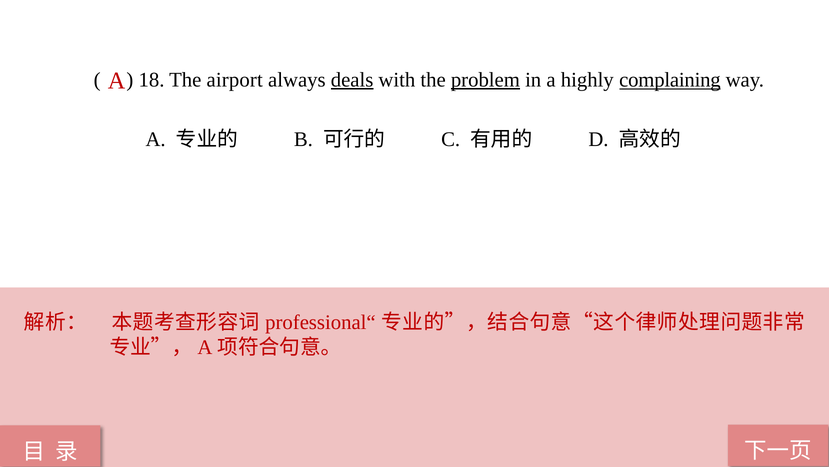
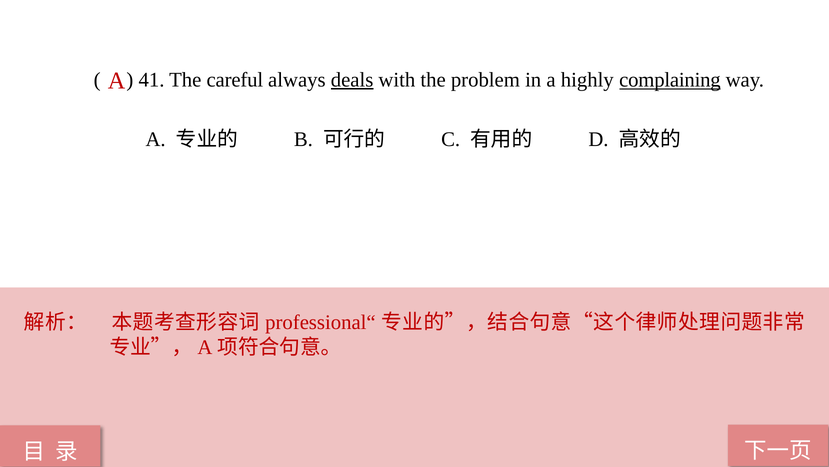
18: 18 -> 41
airport: airport -> careful
problem underline: present -> none
